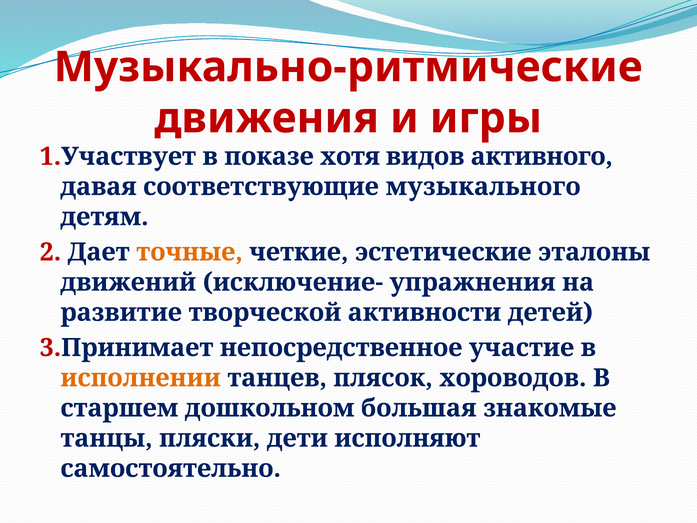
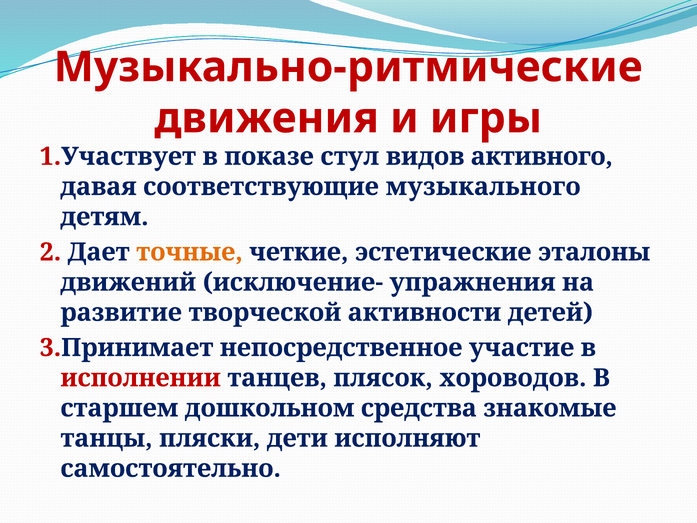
хотя: хотя -> стул
исполнении colour: orange -> red
большая: большая -> средства
